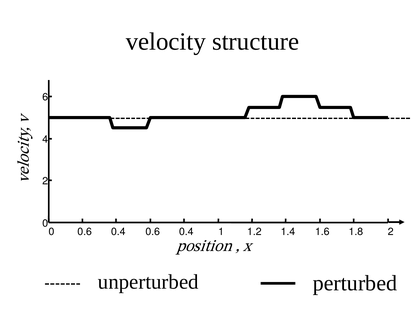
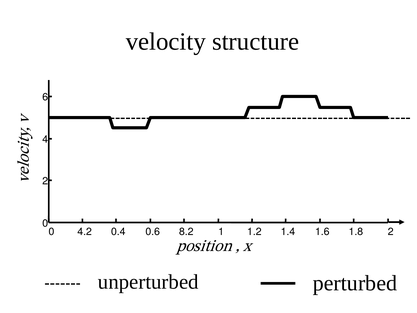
0 0.6: 0.6 -> 4.2
0.4 0.6 0.4: 0.4 -> 8.2
